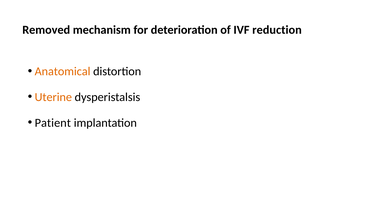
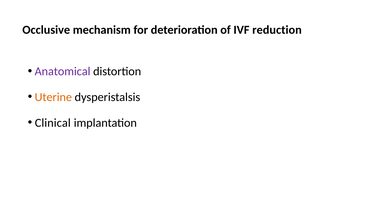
Removed: Removed -> Occlusive
Anatomical colour: orange -> purple
Patient: Patient -> Clinical
